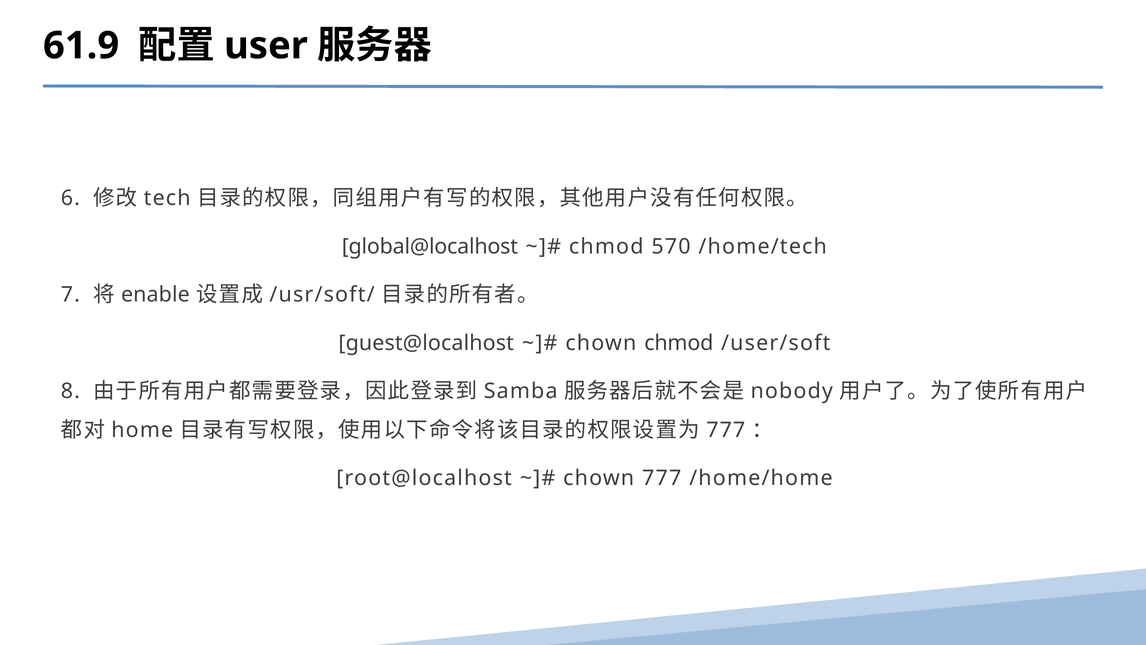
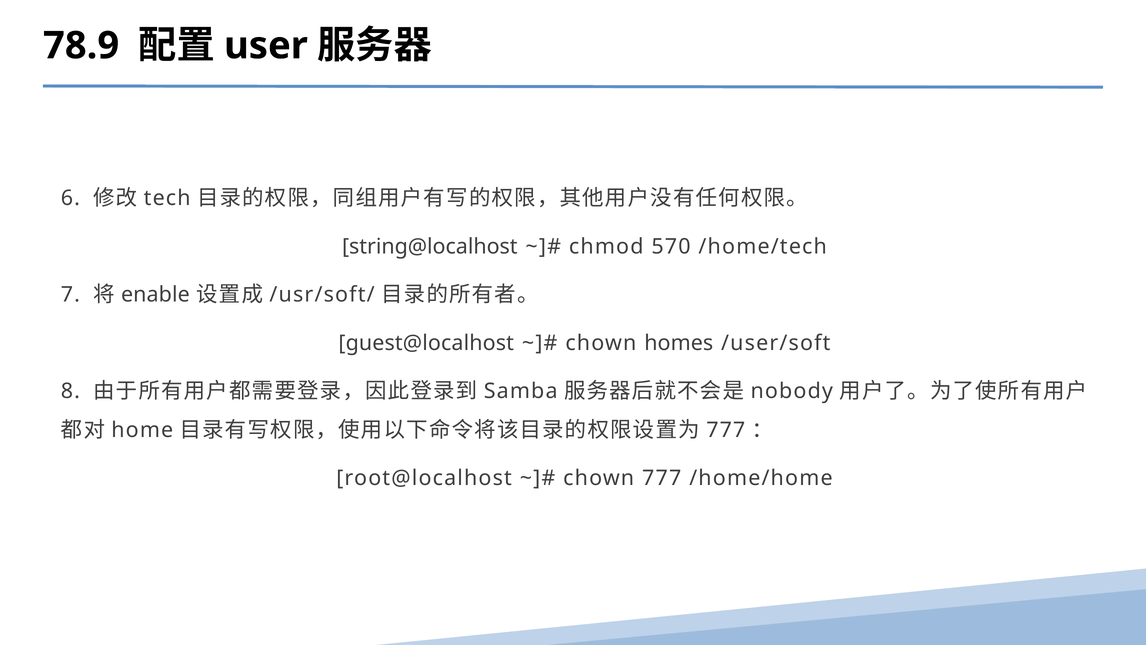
61.9: 61.9 -> 78.9
global@localhost: global@localhost -> string@localhost
chown chmod: chmod -> homes
